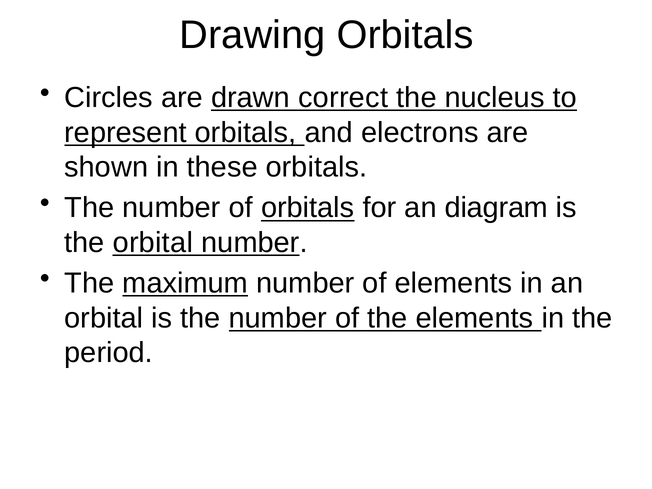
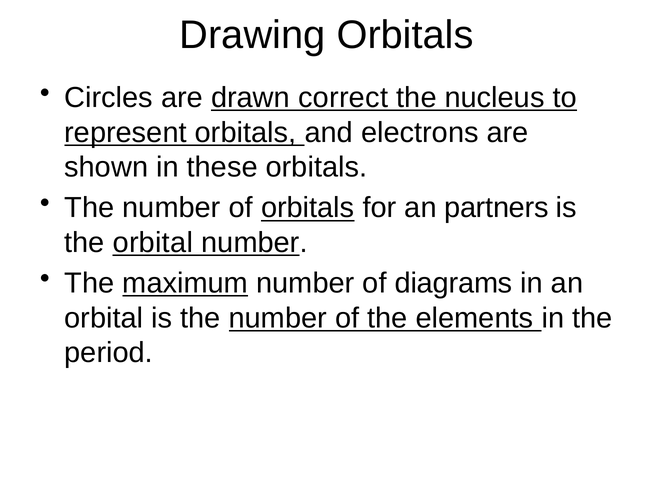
diagram: diagram -> partners
of elements: elements -> diagrams
